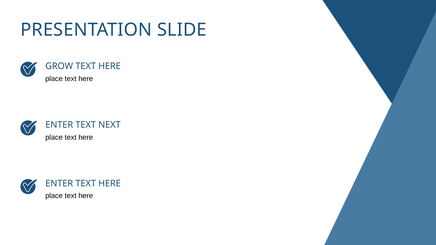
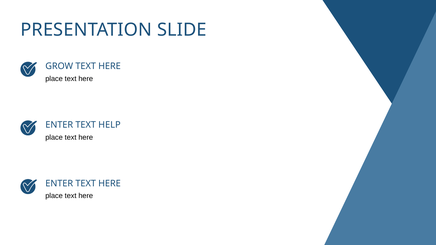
NEXT: NEXT -> HELP
